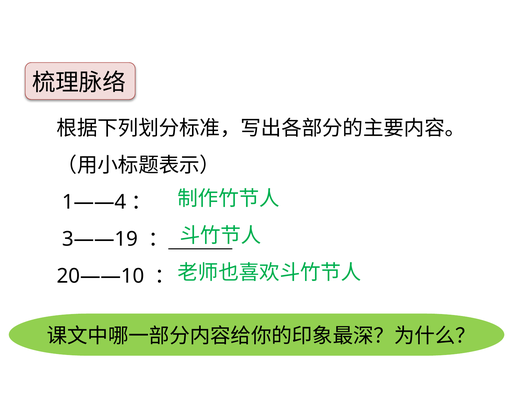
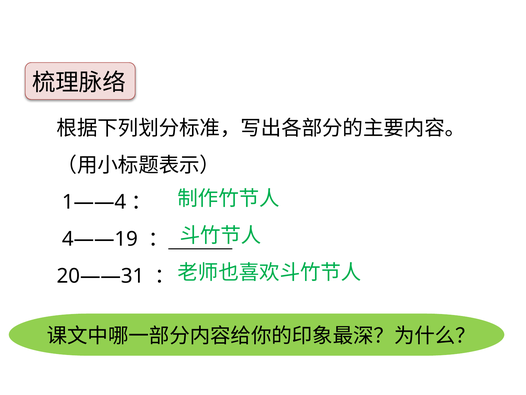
3——19: 3——19 -> 4——19
20——10: 20——10 -> 20——31
